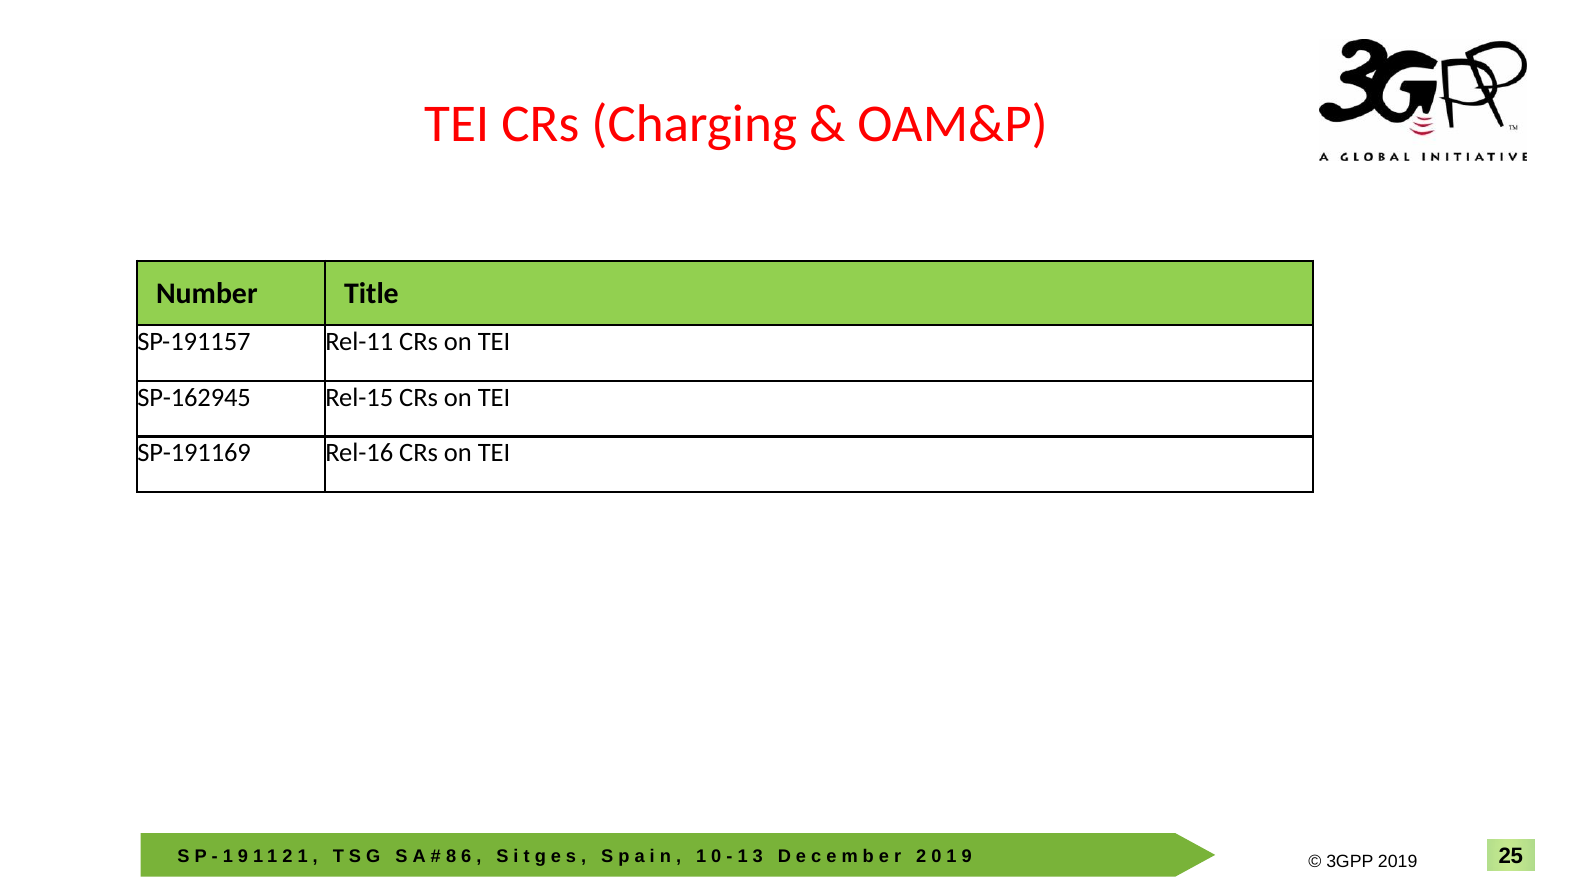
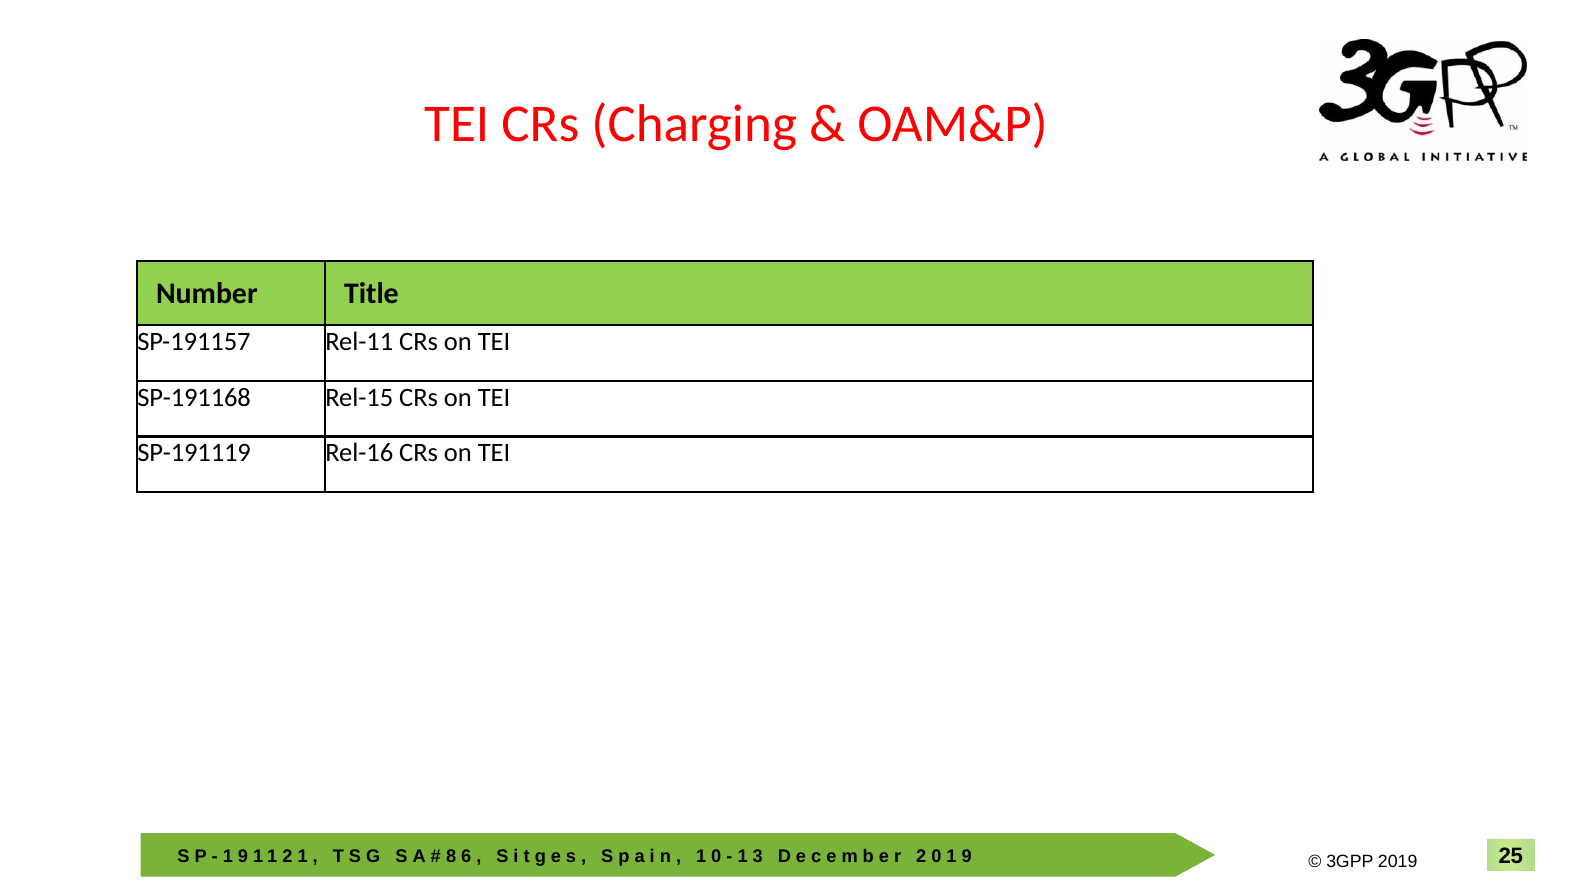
SP-162945: SP-162945 -> SP-191168
SP-191169: SP-191169 -> SP-191119
